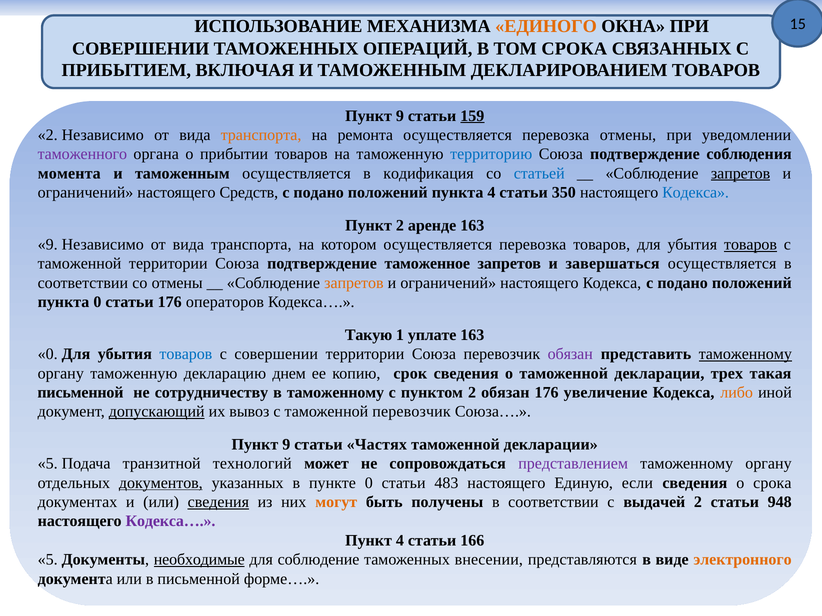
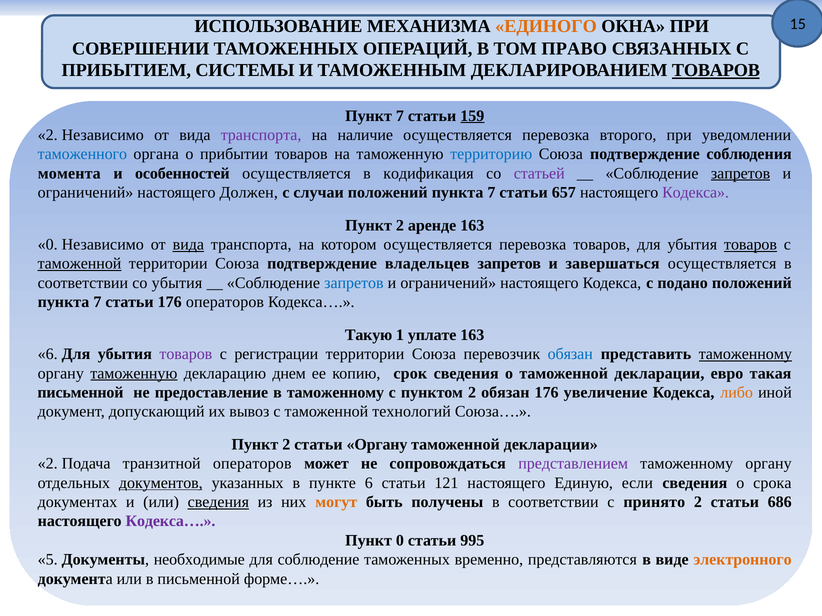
ТОМ СРОКА: СРОКА -> ПРАВО
ВКЛЮЧАЯ: ВКЛЮЧАЯ -> СИСТЕМЫ
ТОВАРОВ at (716, 70) underline: none -> present
9 at (400, 116): 9 -> 7
транспорта at (261, 135) colour: orange -> purple
ремонта: ремонта -> наличие
перевозка отмены: отмены -> второго
таможенного colour: purple -> blue
таможенным at (182, 173): таможенным -> особенностей
статьей colour: blue -> purple
Средств: Средств -> Должен
подано at (319, 193): подано -> случаи
4 at (491, 193): 4 -> 7
350: 350 -> 657
Кодекса at (696, 193) colour: blue -> purple
9 at (48, 245): 9 -> 0
вида at (188, 245) underline: none -> present
таможенной at (80, 264) underline: none -> present
таможенное: таможенное -> владельцев
со отмены: отмены -> убытия
запретов at (354, 283) colour: orange -> blue
0 at (97, 302): 0 -> 7
0 at (48, 354): 0 -> 6
товаров at (186, 354) colour: blue -> purple
с совершении: совершении -> регистрации
обязан at (570, 354) colour: purple -> blue
таможенную at (134, 374) underline: none -> present
трех: трех -> евро
сотрудничеству: сотрудничеству -> предоставление
допускающий underline: present -> none
таможенной перевозчик: перевозчик -> технологий
9 at (286, 445): 9 -> 2
статьи Частях: Частях -> Органу
5 at (48, 464): 5 -> 2
транзитной технологий: технологий -> операторов
пункте 0: 0 -> 6
483: 483 -> 121
выдачей: выдачей -> принято
948: 948 -> 686
Пункт 4: 4 -> 0
166: 166 -> 995
необходимые underline: present -> none
внесении: внесении -> временно
